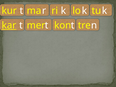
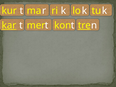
tre underline: none -> present
